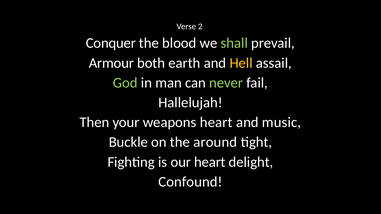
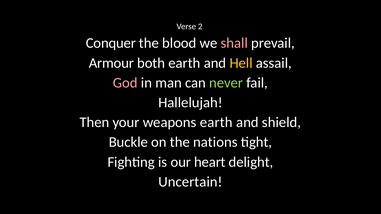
shall colour: light green -> pink
God colour: light green -> pink
weapons heart: heart -> earth
music: music -> shield
around: around -> nations
Confound: Confound -> Uncertain
